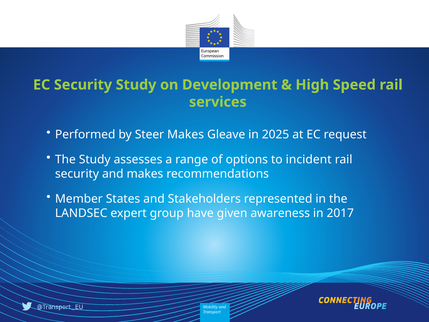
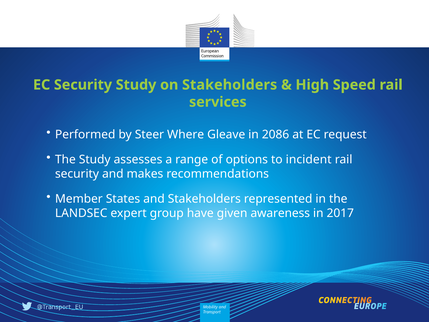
on Development: Development -> Stakeholders
Steer Makes: Makes -> Where
2025: 2025 -> 2086
